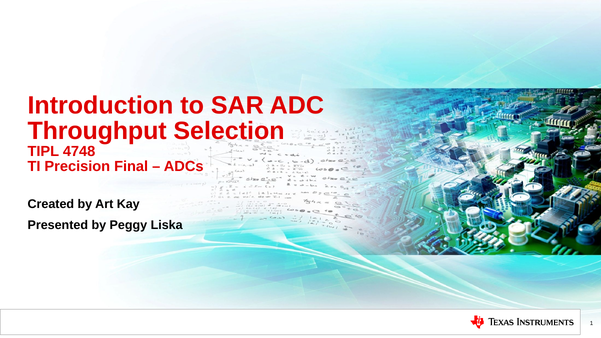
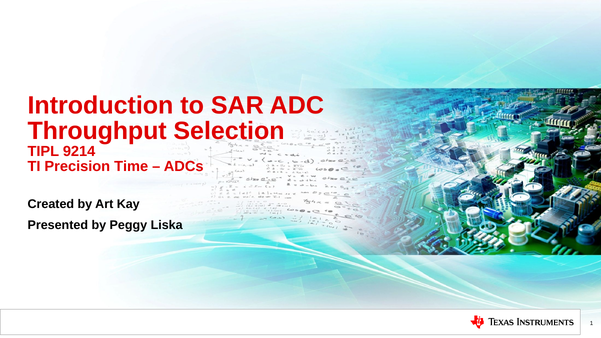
4748: 4748 -> 9214
Final: Final -> Time
